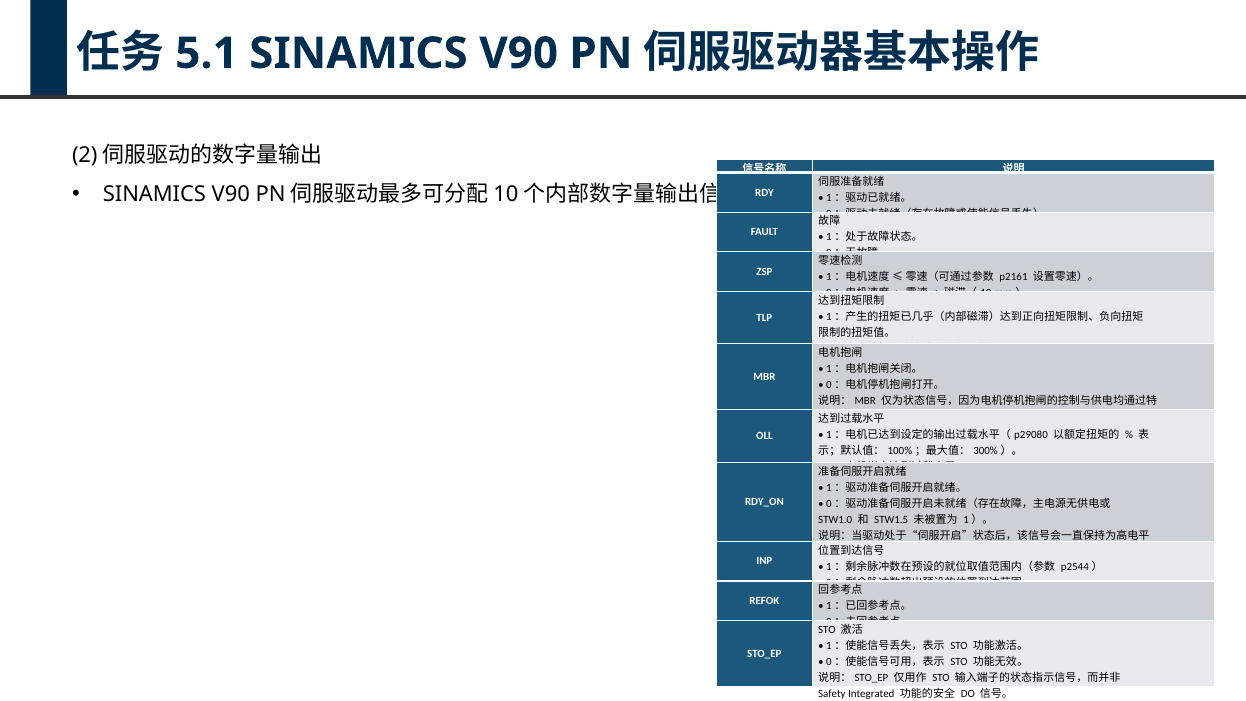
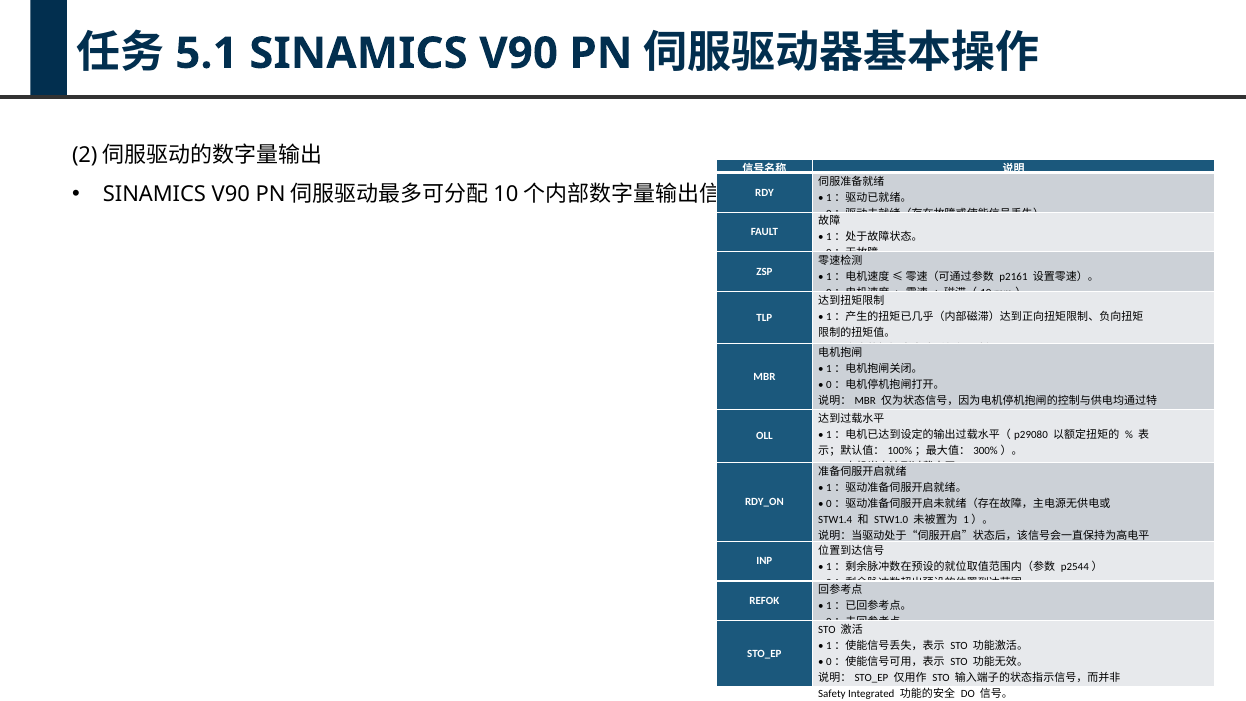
STW1.0: STW1.0 -> STW1.4
STW1.5: STW1.5 -> STW1.0
